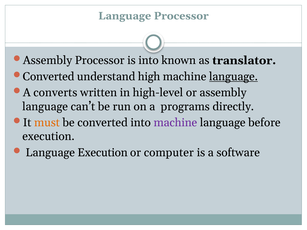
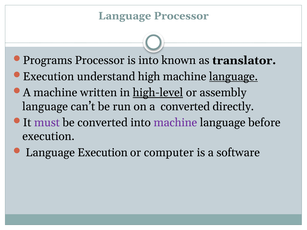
Assembly at (48, 60): Assembly -> Programs
Converted at (49, 77): Converted -> Execution
A converts: converts -> machine
high-level underline: none -> present
a programs: programs -> converted
must colour: orange -> purple
